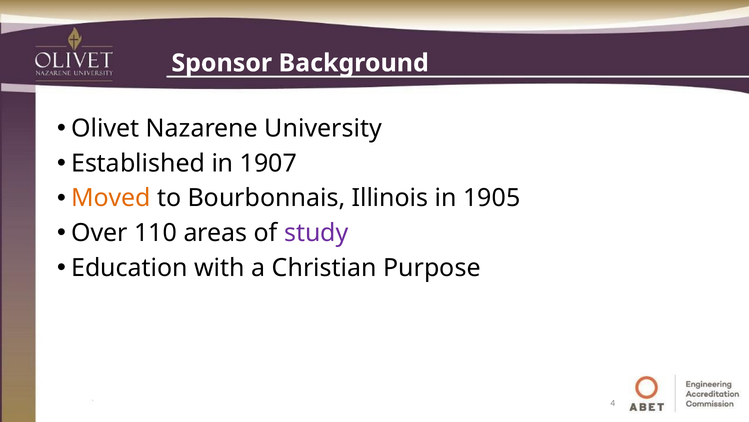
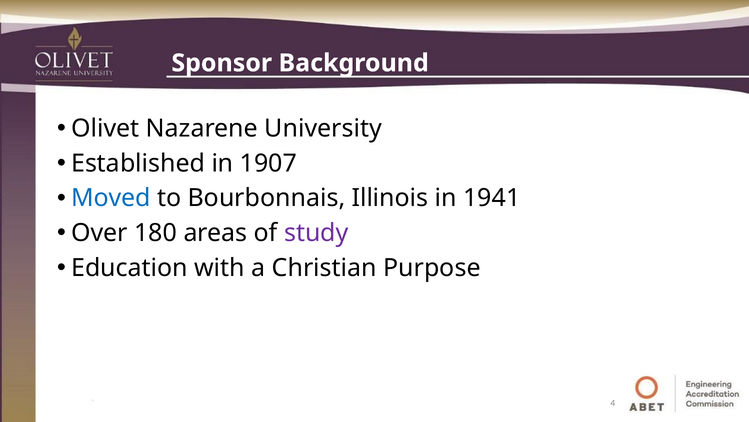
Moved colour: orange -> blue
1905: 1905 -> 1941
110: 110 -> 180
